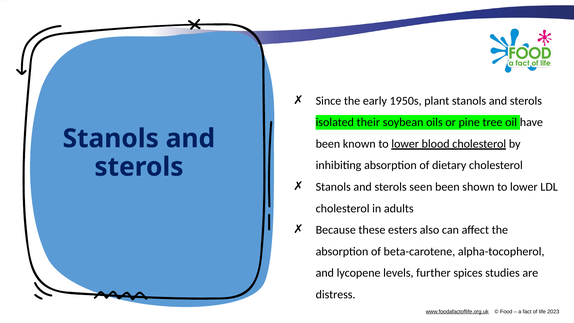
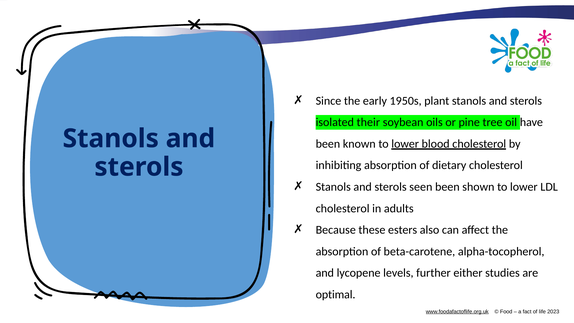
spices: spices -> either
distress: distress -> optimal
